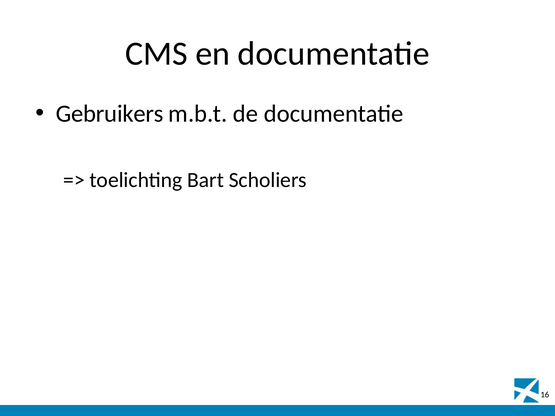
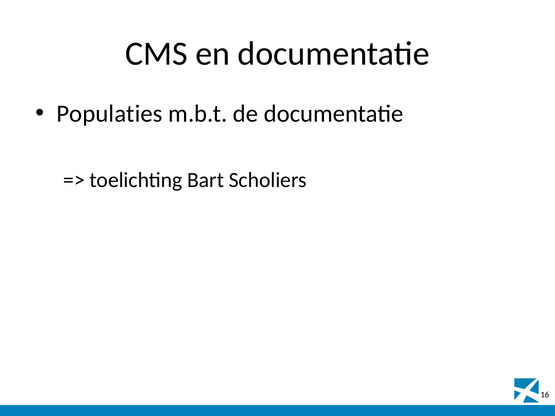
Gebruikers: Gebruikers -> Populaties
